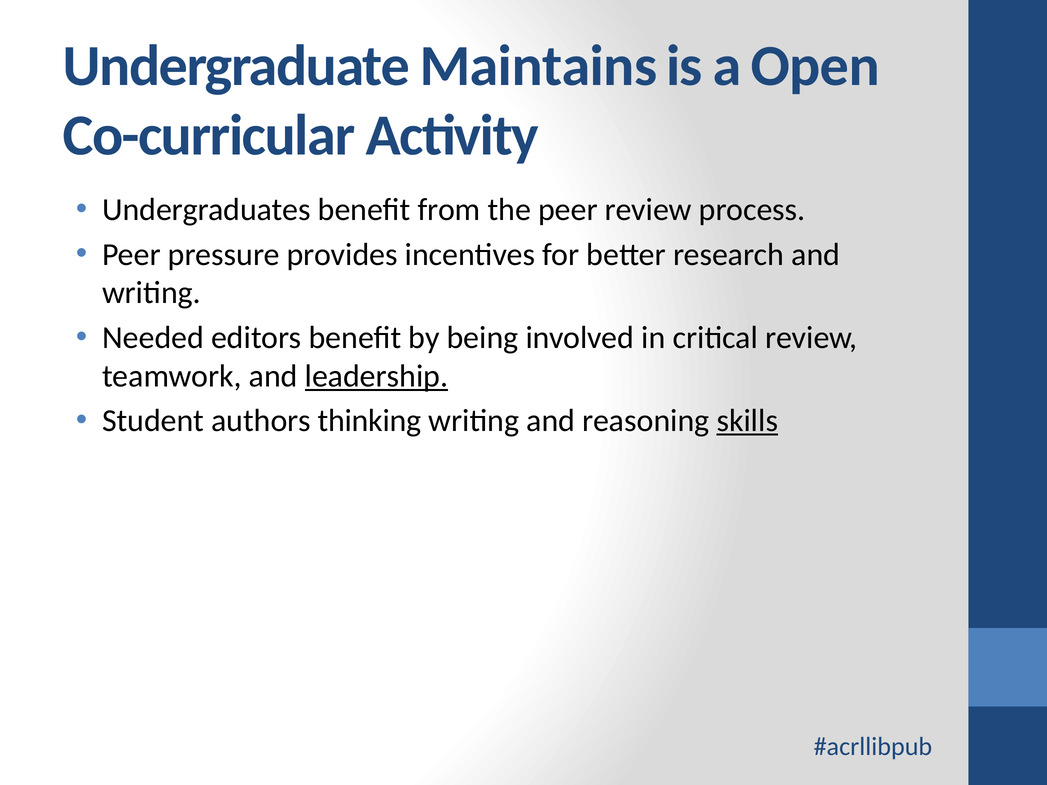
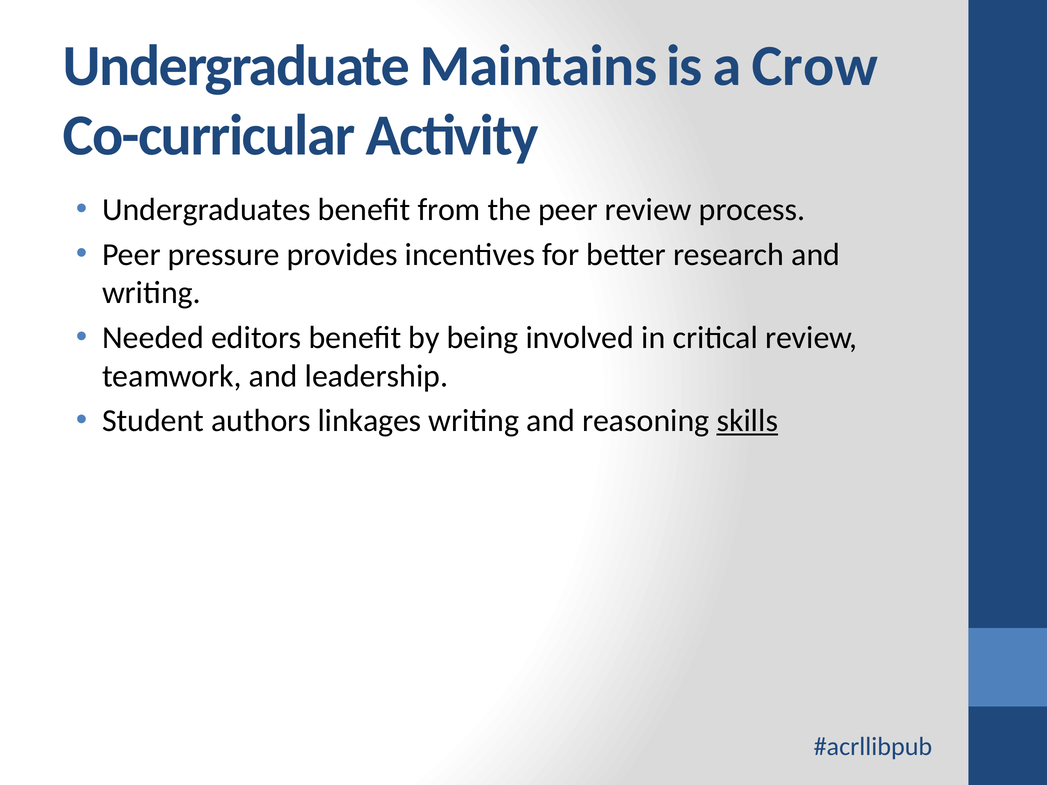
Open: Open -> Crow
leadership underline: present -> none
thinking: thinking -> linkages
